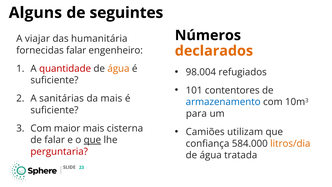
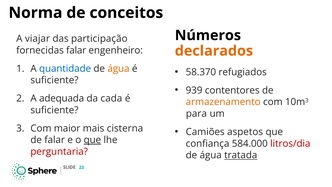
Alguns: Alguns -> Norma
seguintes: seguintes -> conceitos
humanitária: humanitária -> participação
quantidade colour: red -> blue
98.004: 98.004 -> 58.370
101: 101 -> 939
sanitárias: sanitárias -> adequada
da mais: mais -> cada
armazenamento colour: blue -> orange
utilizam: utilizam -> aspetos
litros/dia colour: orange -> red
tratada underline: none -> present
